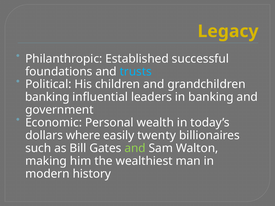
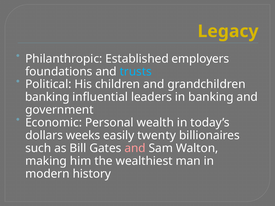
successful: successful -> employers
where: where -> weeks
and at (135, 148) colour: light green -> pink
